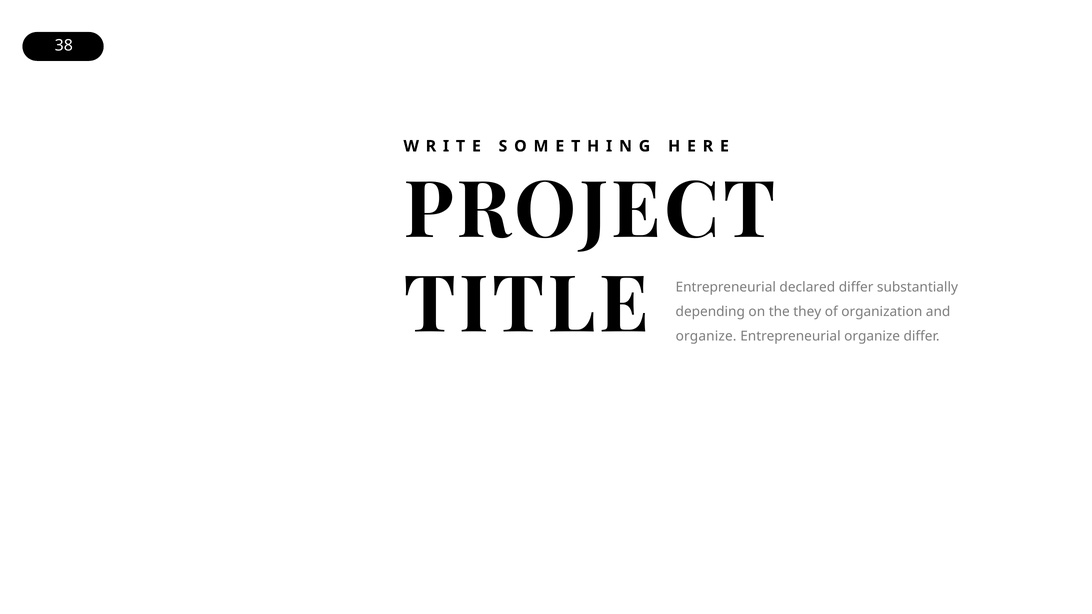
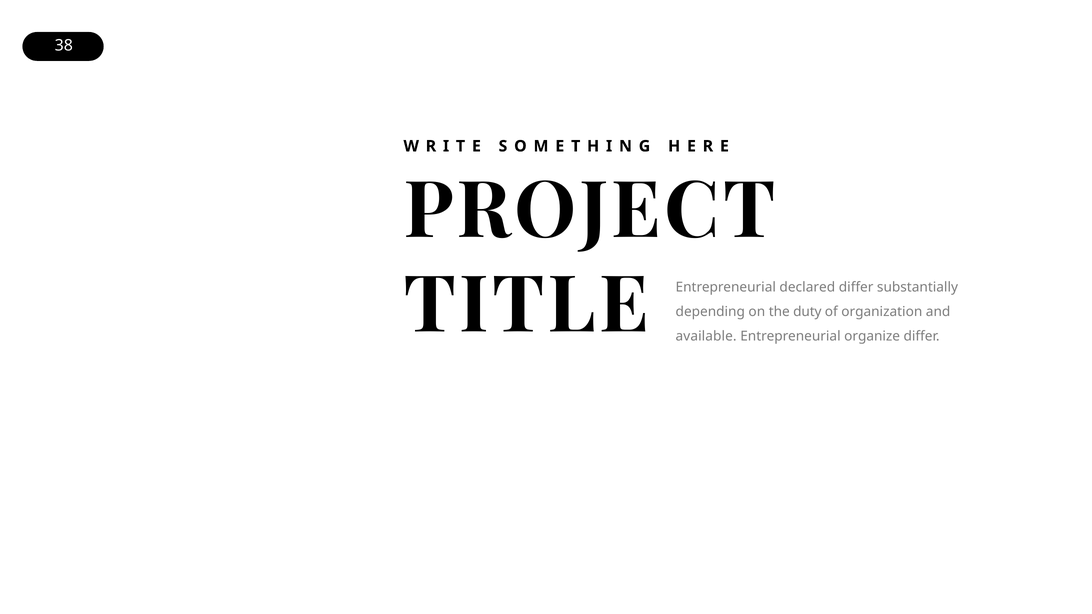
they: they -> duty
organize at (706, 336): organize -> available
